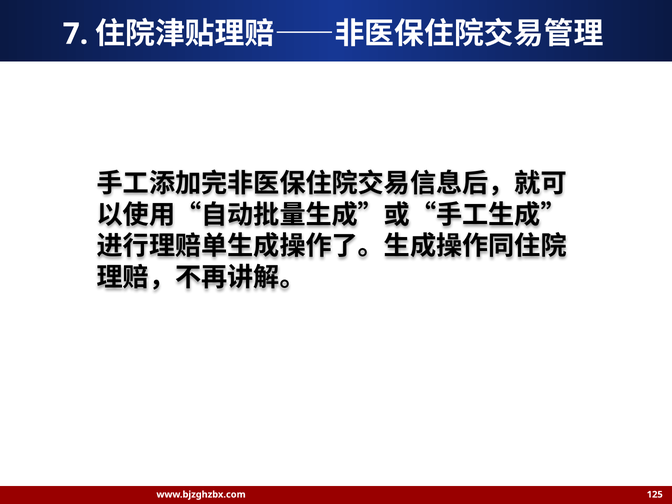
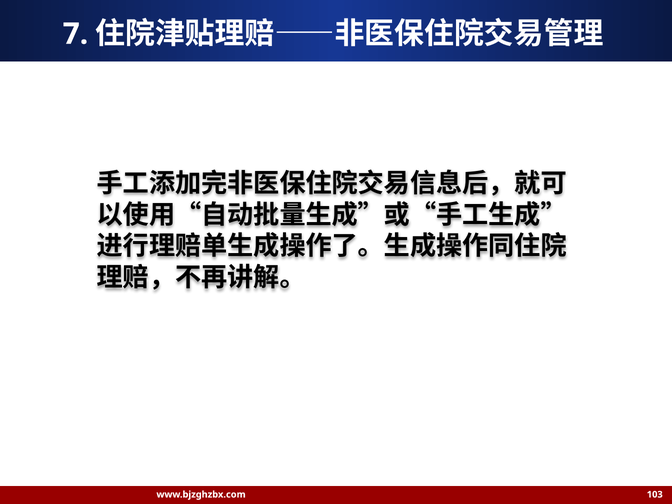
125: 125 -> 103
